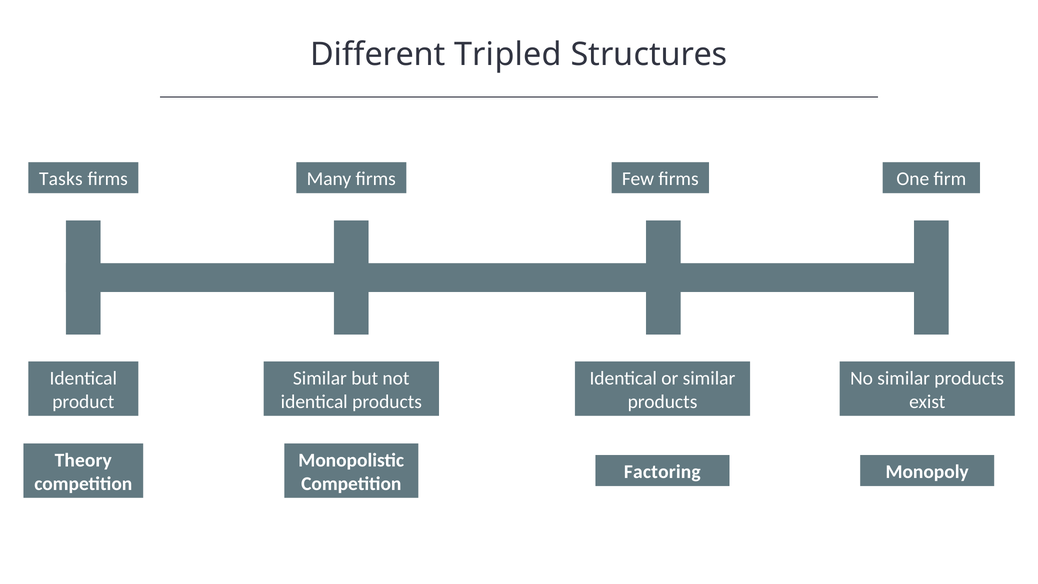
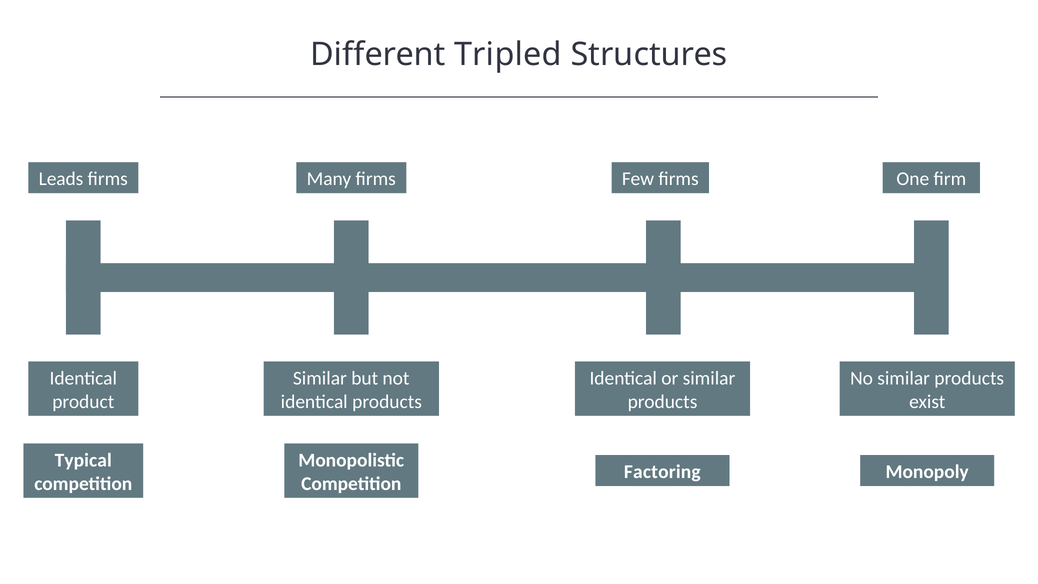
Tasks: Tasks -> Leads
Theory: Theory -> Typical
